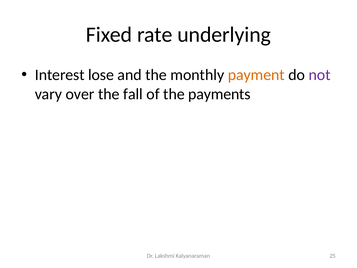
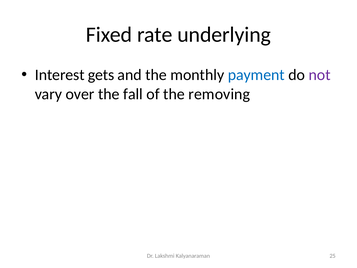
lose: lose -> gets
payment colour: orange -> blue
payments: payments -> removing
